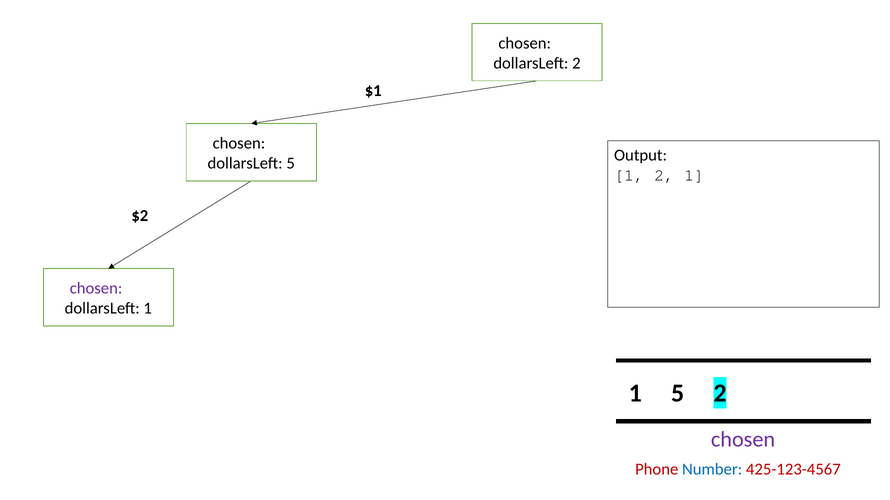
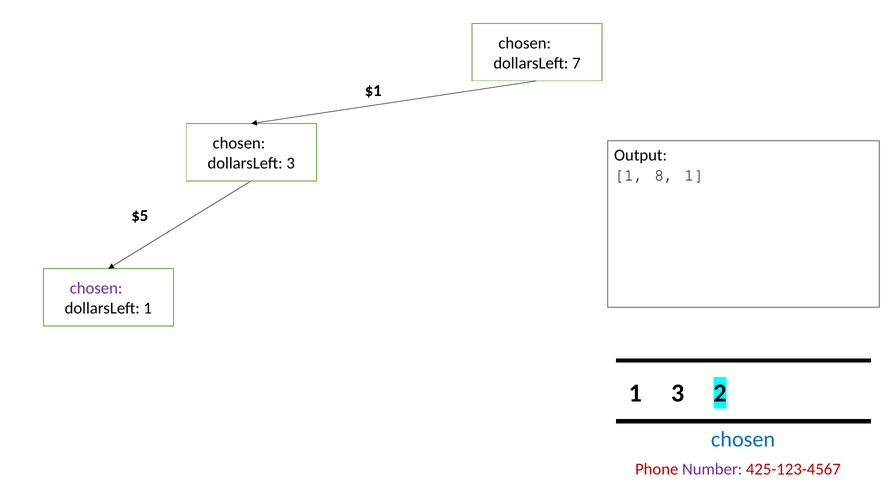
dollarsLeft 2: 2 -> 7
dollarsLeft 5: 5 -> 3
1 2: 2 -> 8
$2: $2 -> $5
1 5: 5 -> 3
chosen at (743, 440) colour: purple -> blue
Number colour: blue -> purple
